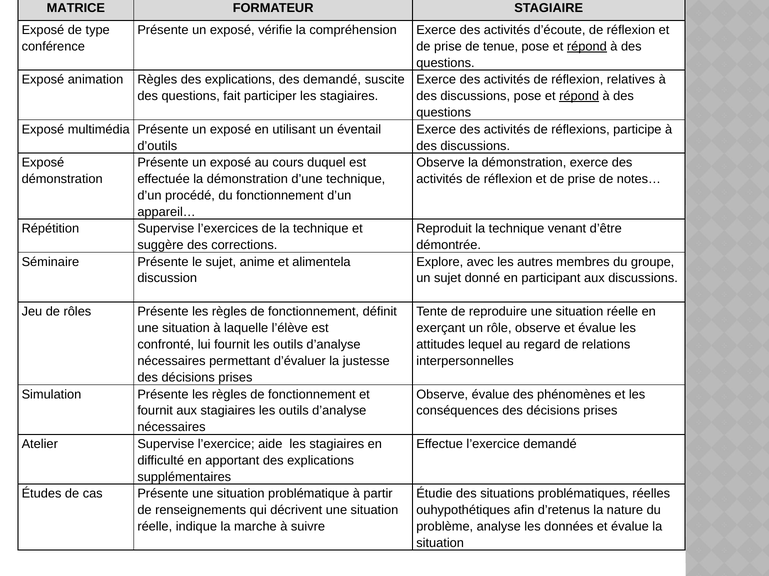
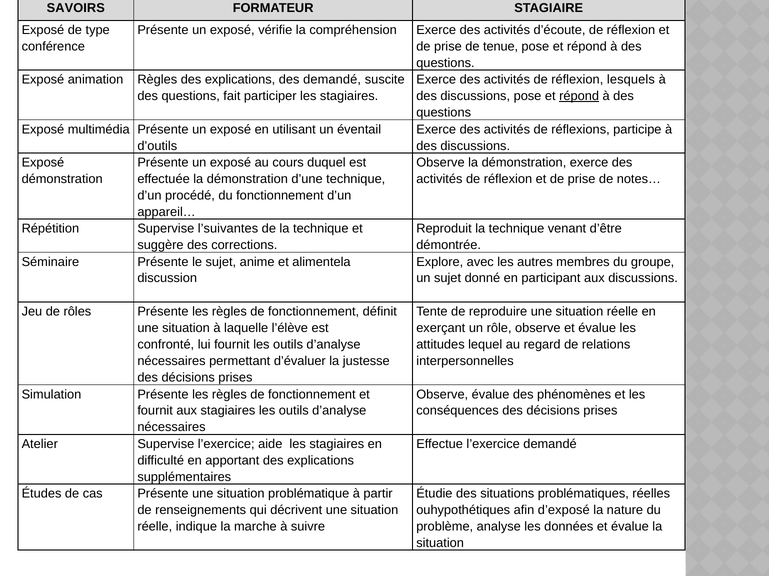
MATRICE: MATRICE -> SAVOIRS
répond at (587, 47) underline: present -> none
relatives: relatives -> lesquels
l’exercices: l’exercices -> l’suivantes
d’retenus: d’retenus -> d’exposé
